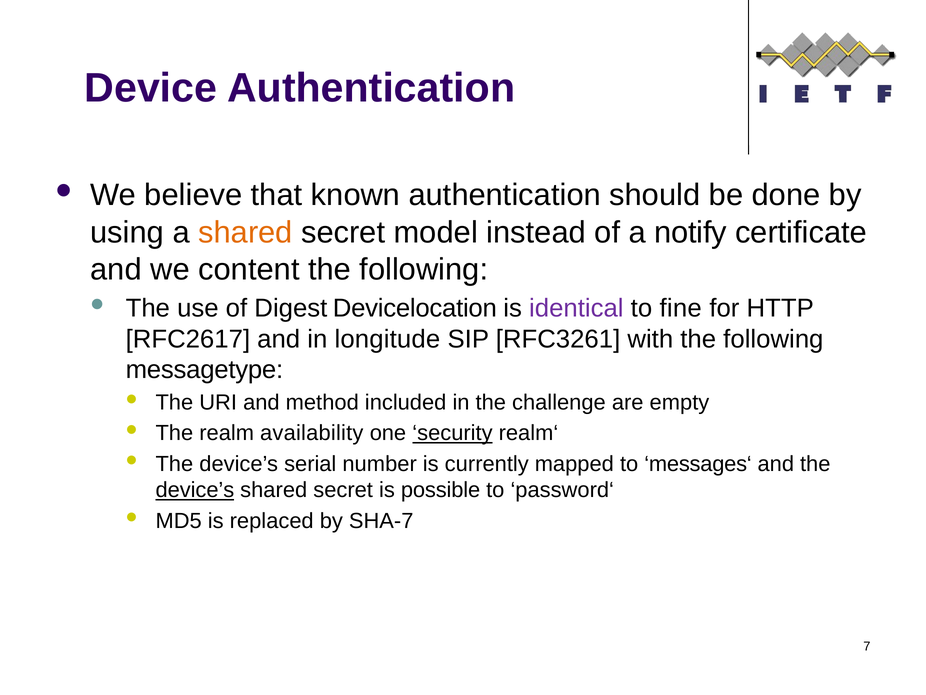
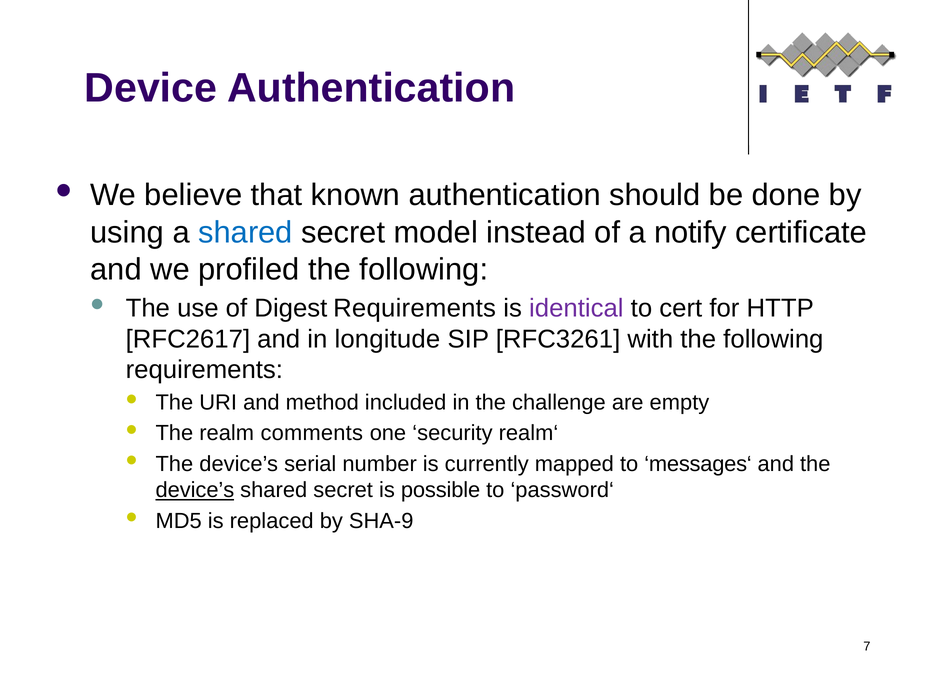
shared at (245, 232) colour: orange -> blue
content: content -> profiled
Digest Devicelocation: Devicelocation -> Requirements
fine: fine -> cert
messagetype at (204, 370): messagetype -> requirements
availability: availability -> comments
security underline: present -> none
SHA-7: SHA-7 -> SHA-9
